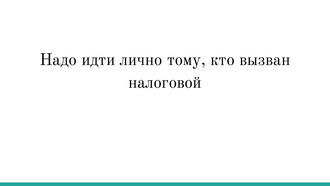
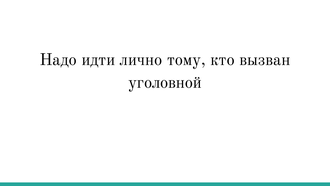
налоговой: налоговой -> уголовной
